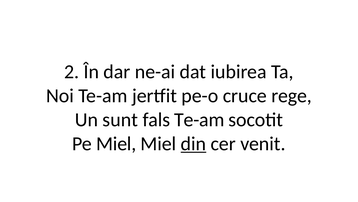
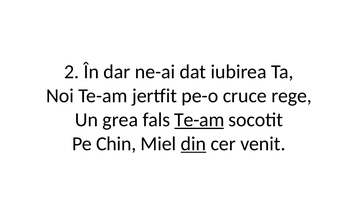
sunt: sunt -> grea
Te-am at (199, 119) underline: none -> present
Pe Miel: Miel -> Chin
